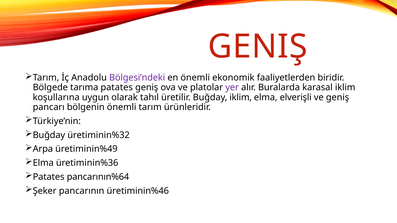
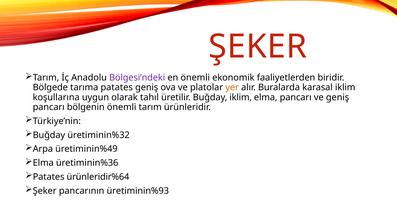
GENIŞ at (258, 47): GENIŞ -> ŞEKER
yer colour: purple -> orange
elma elverişli: elverişli -> pancarı
pancarının%64: pancarının%64 -> ürünleridir%64
üretiminin%46: üretiminin%46 -> üretiminin%93
